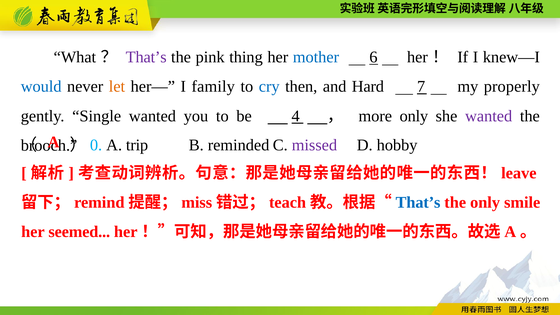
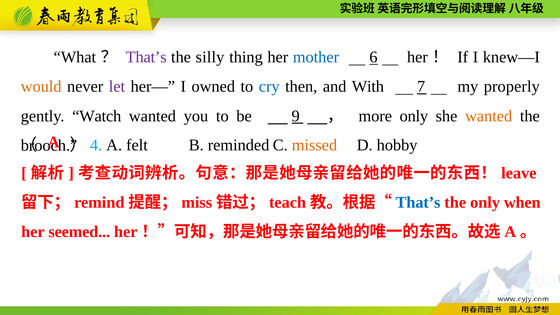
pink: pink -> silly
would colour: blue -> orange
let colour: orange -> purple
family: family -> owned
Hard: Hard -> With
Single: Single -> Watch
4: 4 -> 9
wanted at (489, 116) colour: purple -> orange
0: 0 -> 4
trip: trip -> felt
missed colour: purple -> orange
smile: smile -> when
